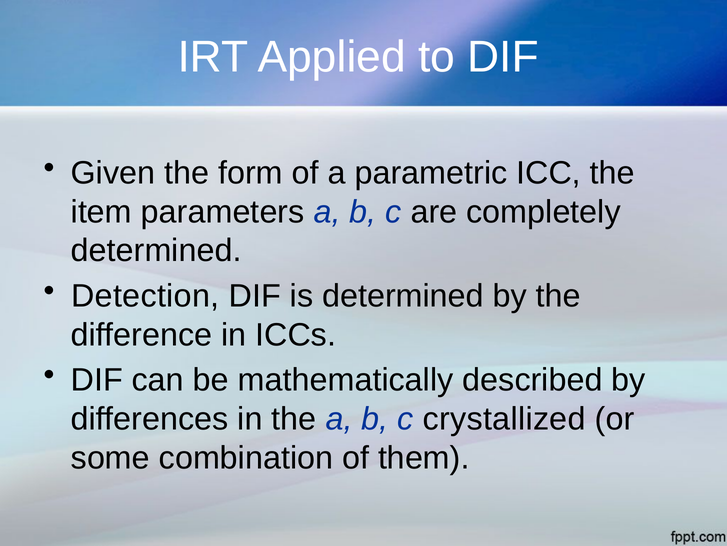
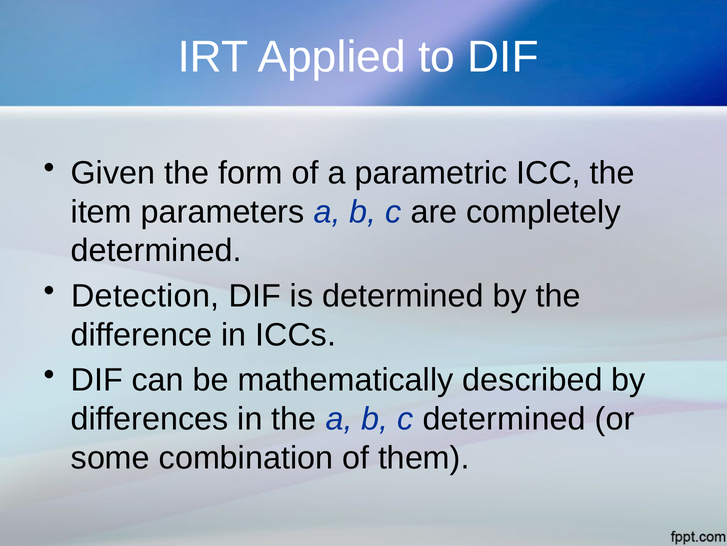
c crystallized: crystallized -> determined
